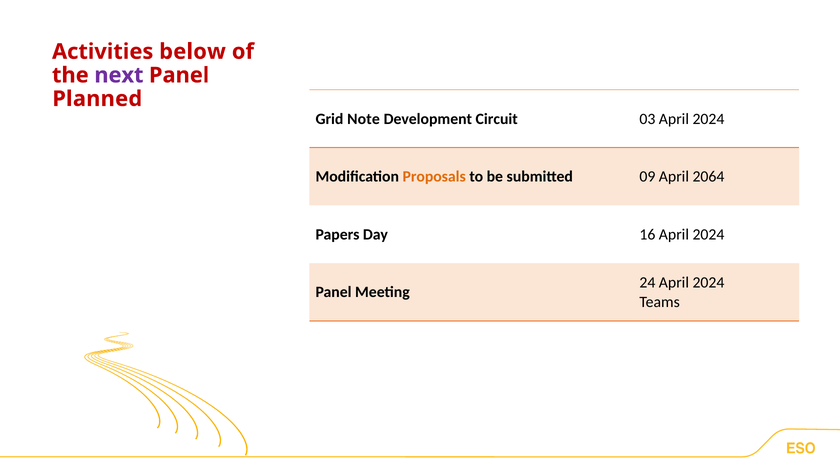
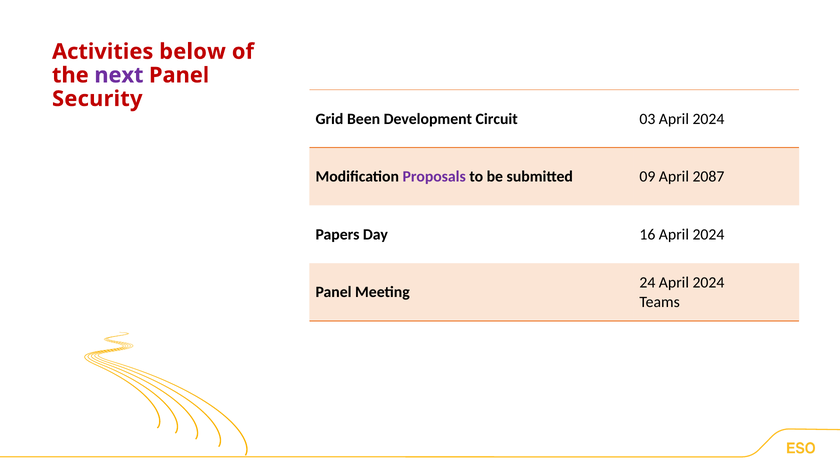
Planned: Planned -> Security
Note: Note -> Been
Proposals colour: orange -> purple
2064: 2064 -> 2087
